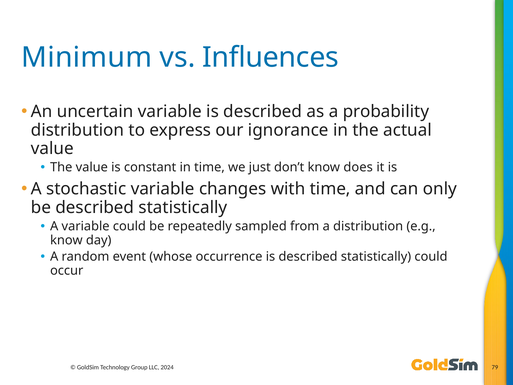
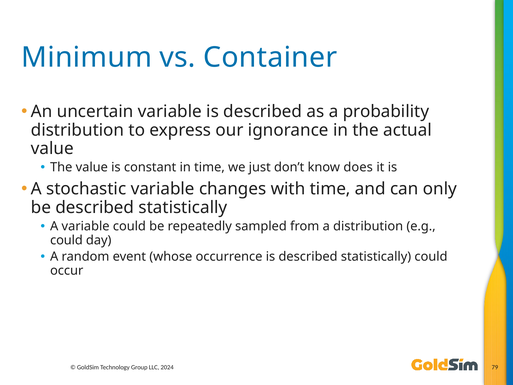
Influences: Influences -> Container
know at (66, 240): know -> could
